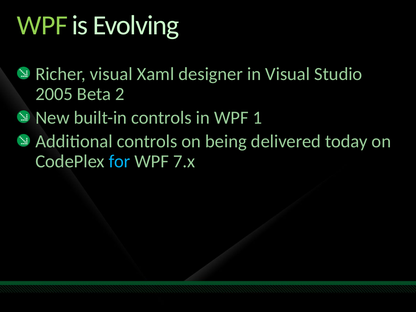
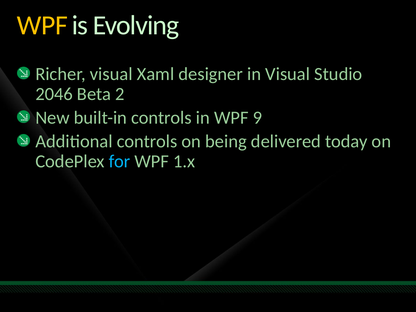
WPF at (42, 25) colour: light green -> yellow
2005: 2005 -> 2046
1: 1 -> 9
7.x: 7.x -> 1.x
